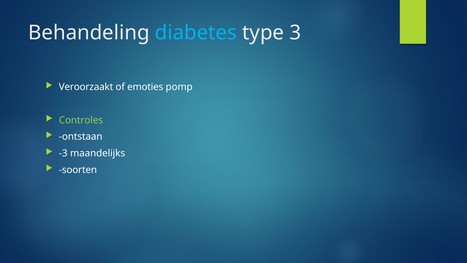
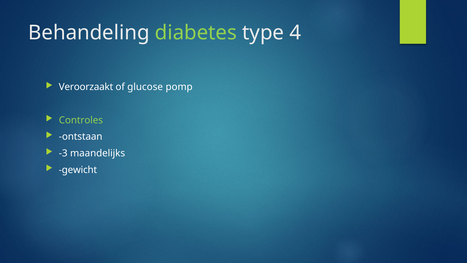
diabetes colour: light blue -> light green
3: 3 -> 4
emoties: emoties -> glucose
soorten: soorten -> gewicht
